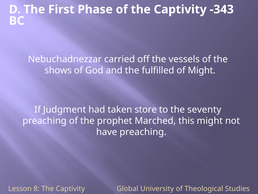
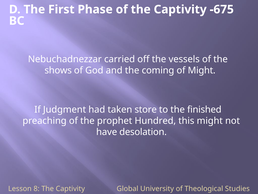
-343: -343 -> -675
fulfilled: fulfilled -> coming
seventy: seventy -> finished
Marched: Marched -> Hundred
have preaching: preaching -> desolation
